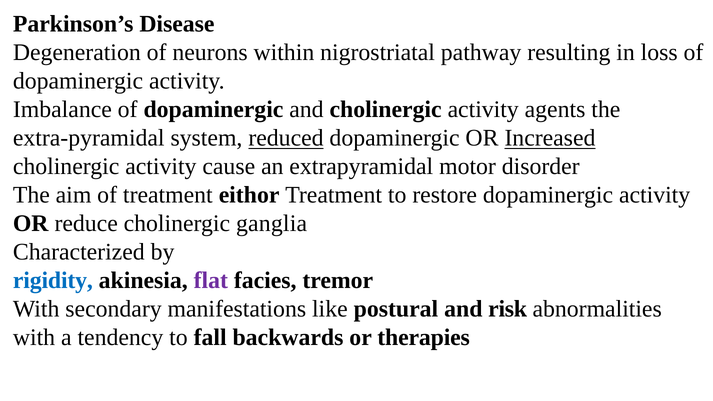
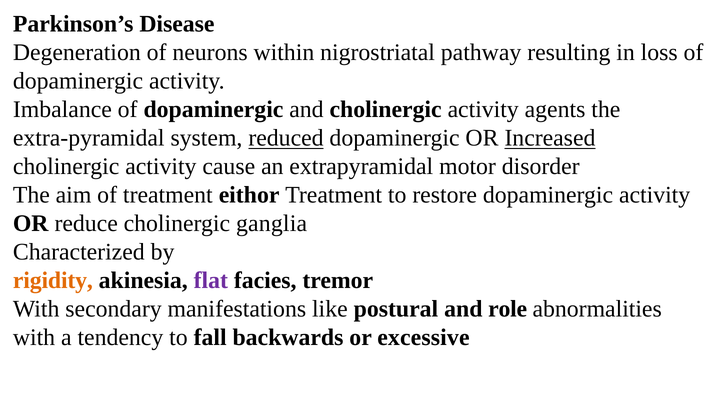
rigidity colour: blue -> orange
risk: risk -> role
therapies: therapies -> excessive
